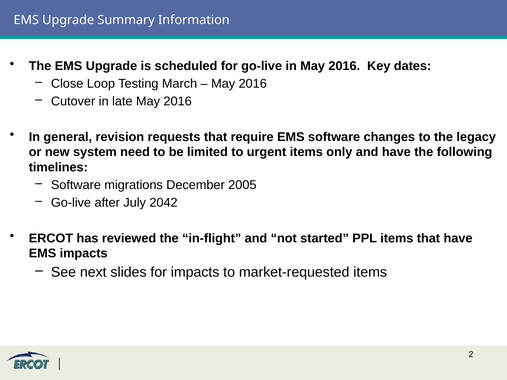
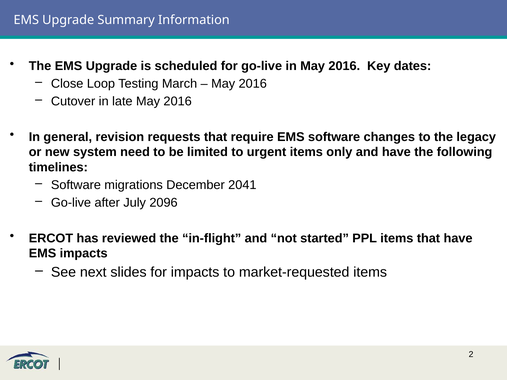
2005: 2005 -> 2041
2042: 2042 -> 2096
